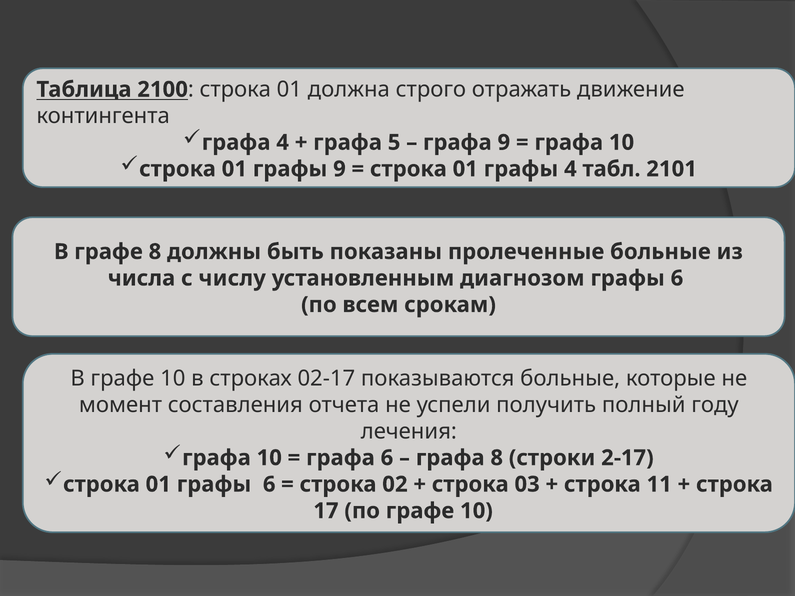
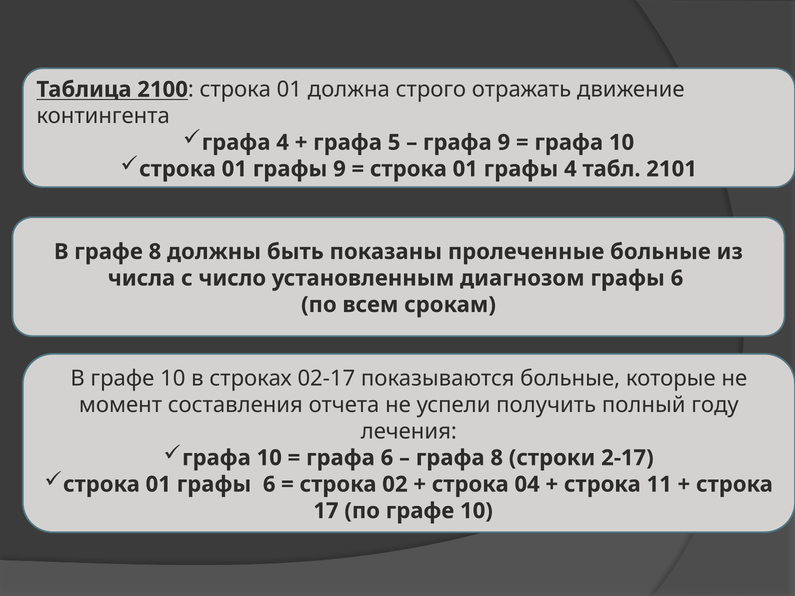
числу: числу -> число
03: 03 -> 04
